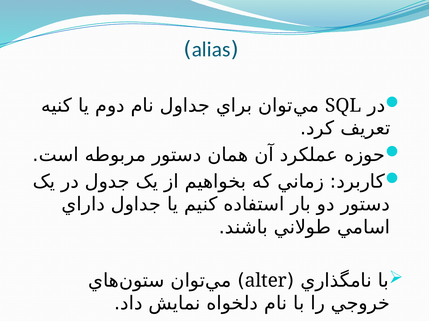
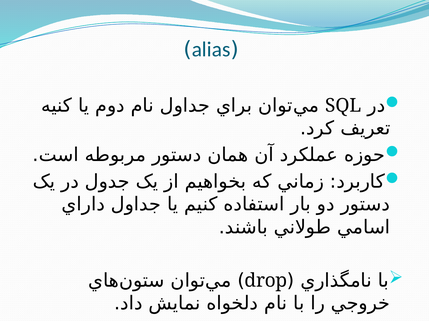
alter: alter -> drop
